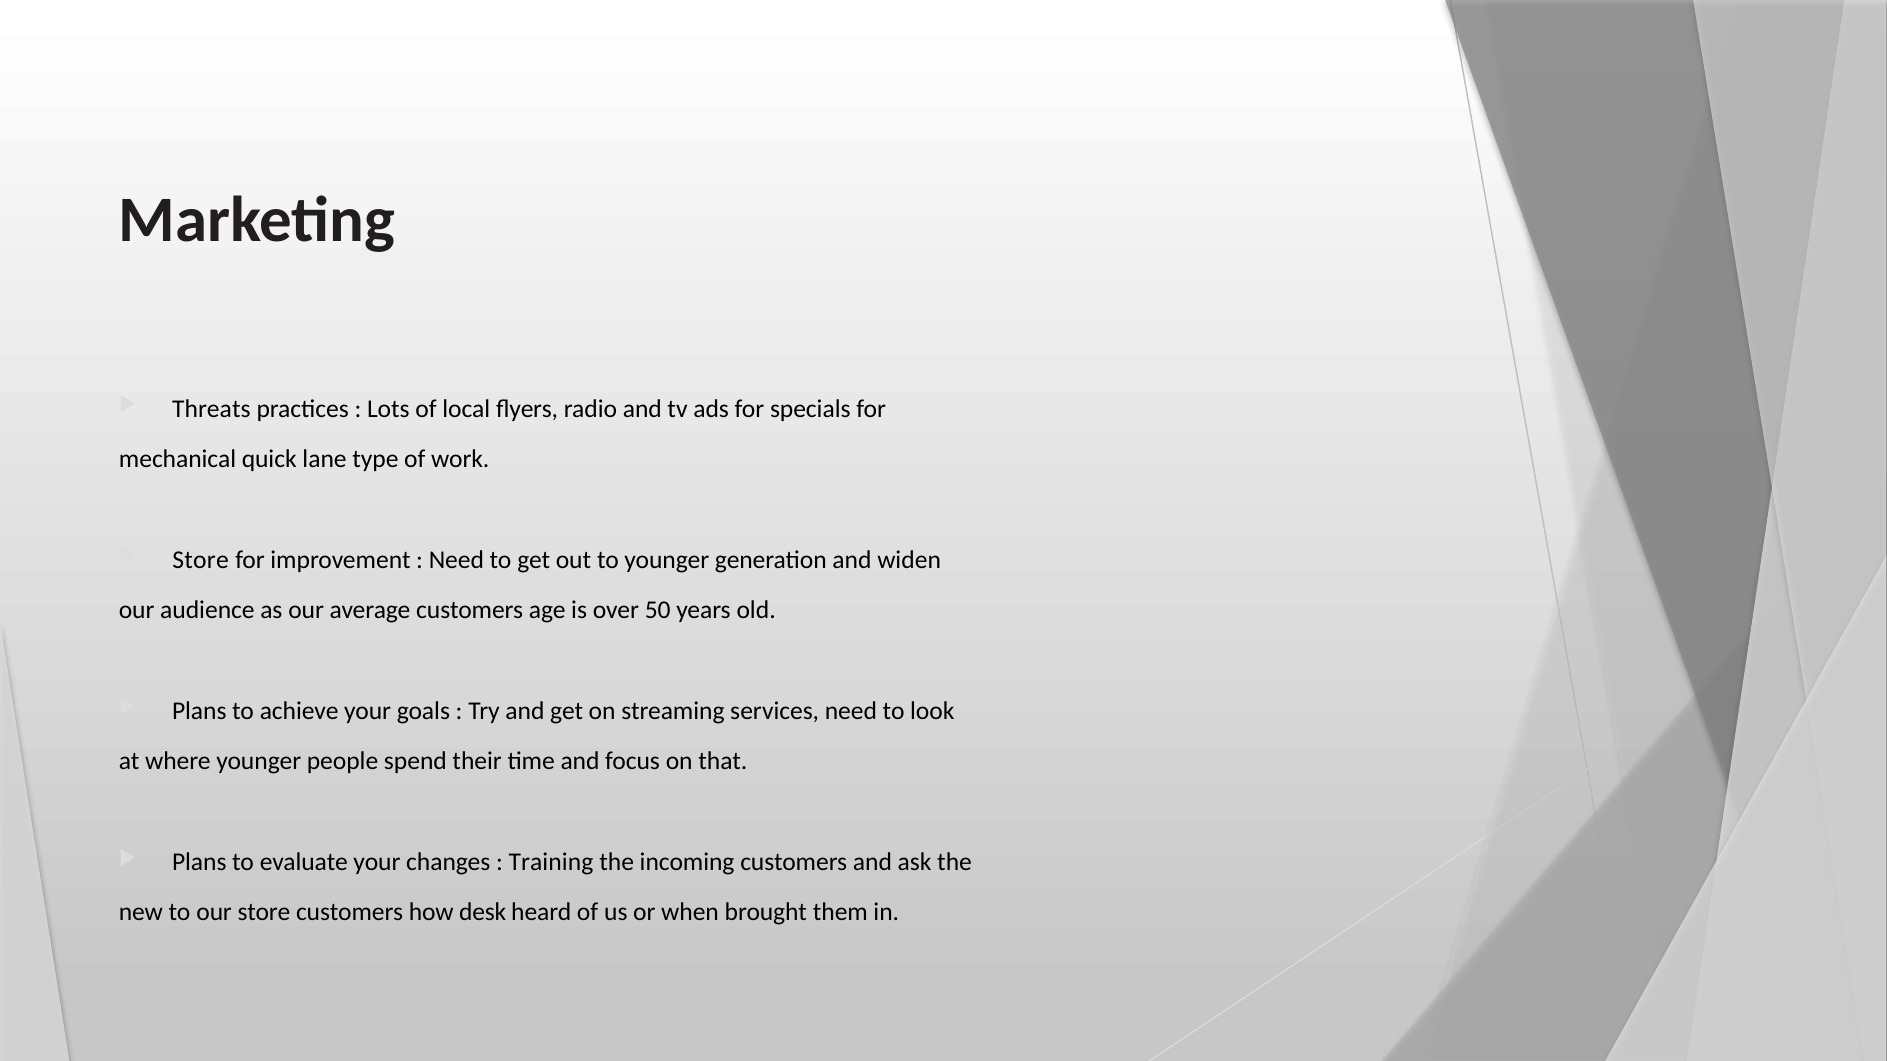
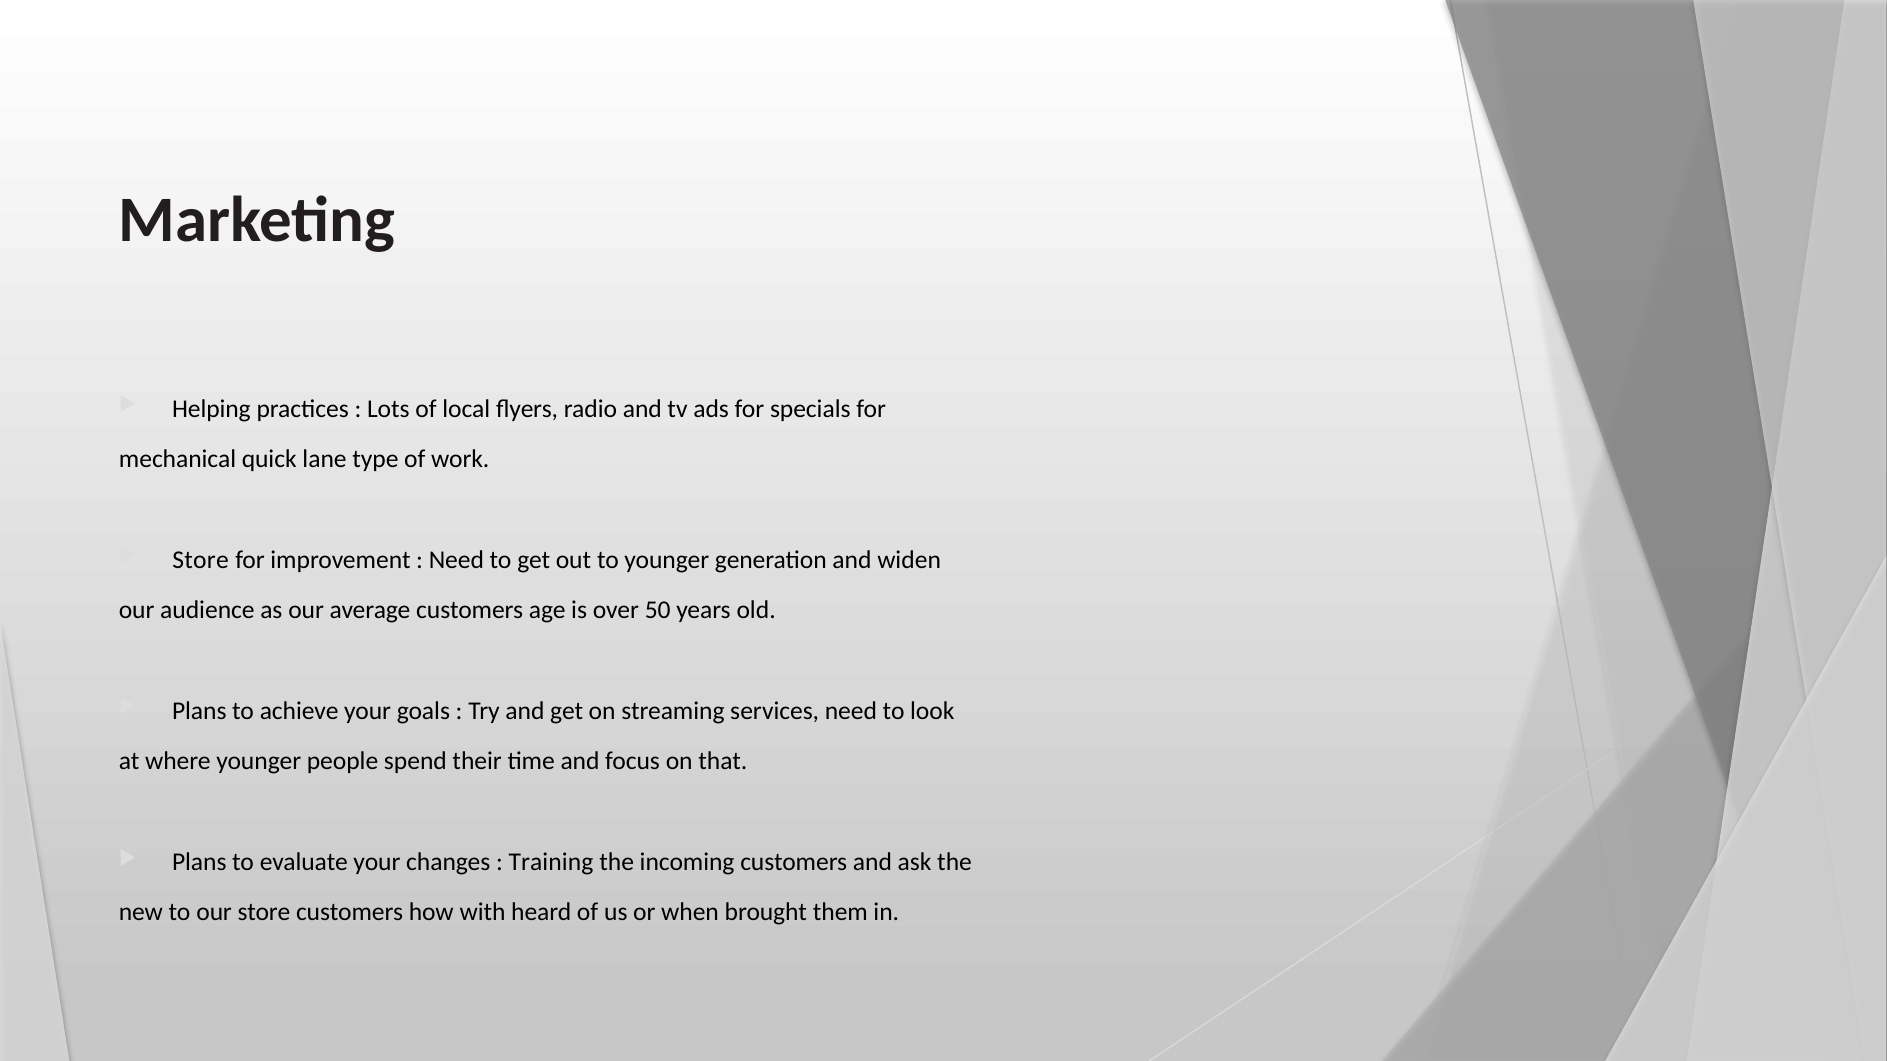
Threats: Threats -> Helping
desk: desk -> with
